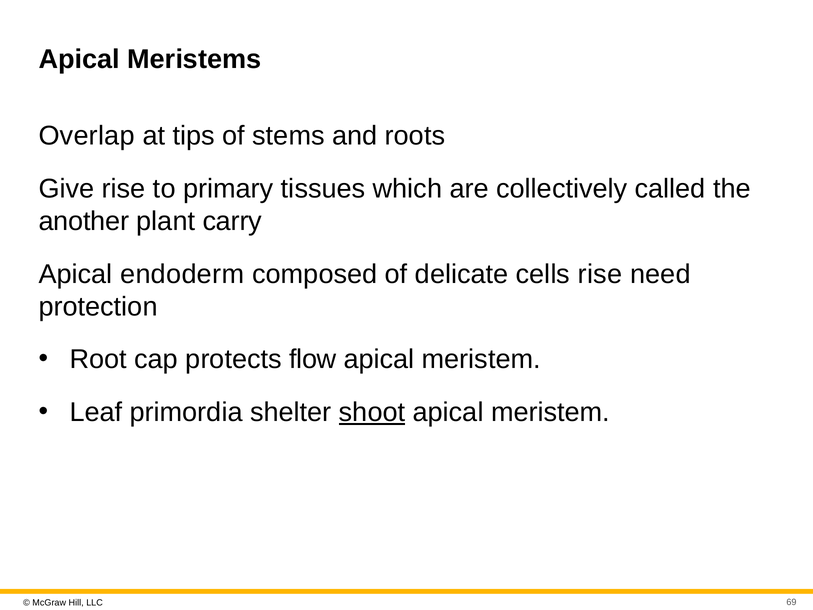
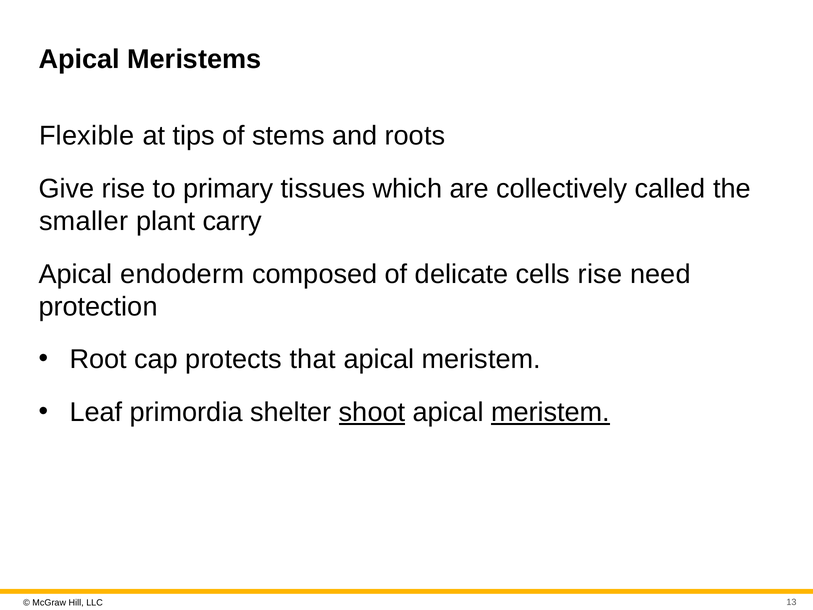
Overlap: Overlap -> Flexible
another: another -> smaller
flow: flow -> that
meristem at (550, 412) underline: none -> present
69: 69 -> 13
